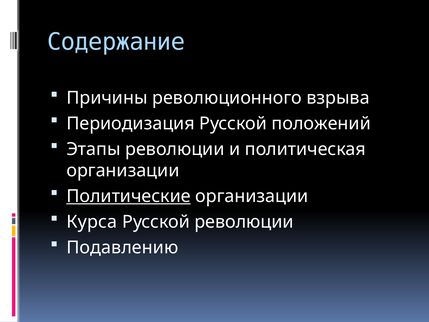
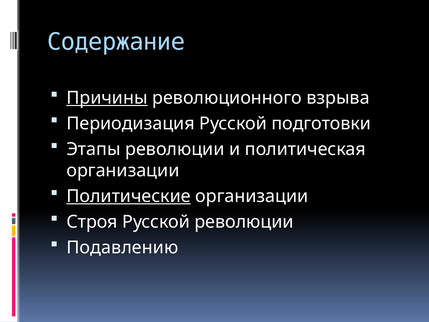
Причины underline: none -> present
положений: положений -> подготовки
Курса: Курса -> Строя
